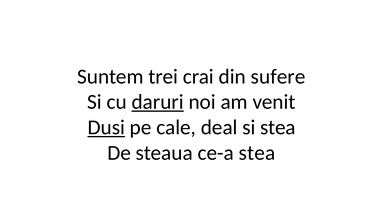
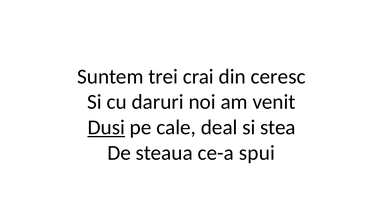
sufere: sufere -> ceresc
daruri underline: present -> none
ce-a stea: stea -> spui
